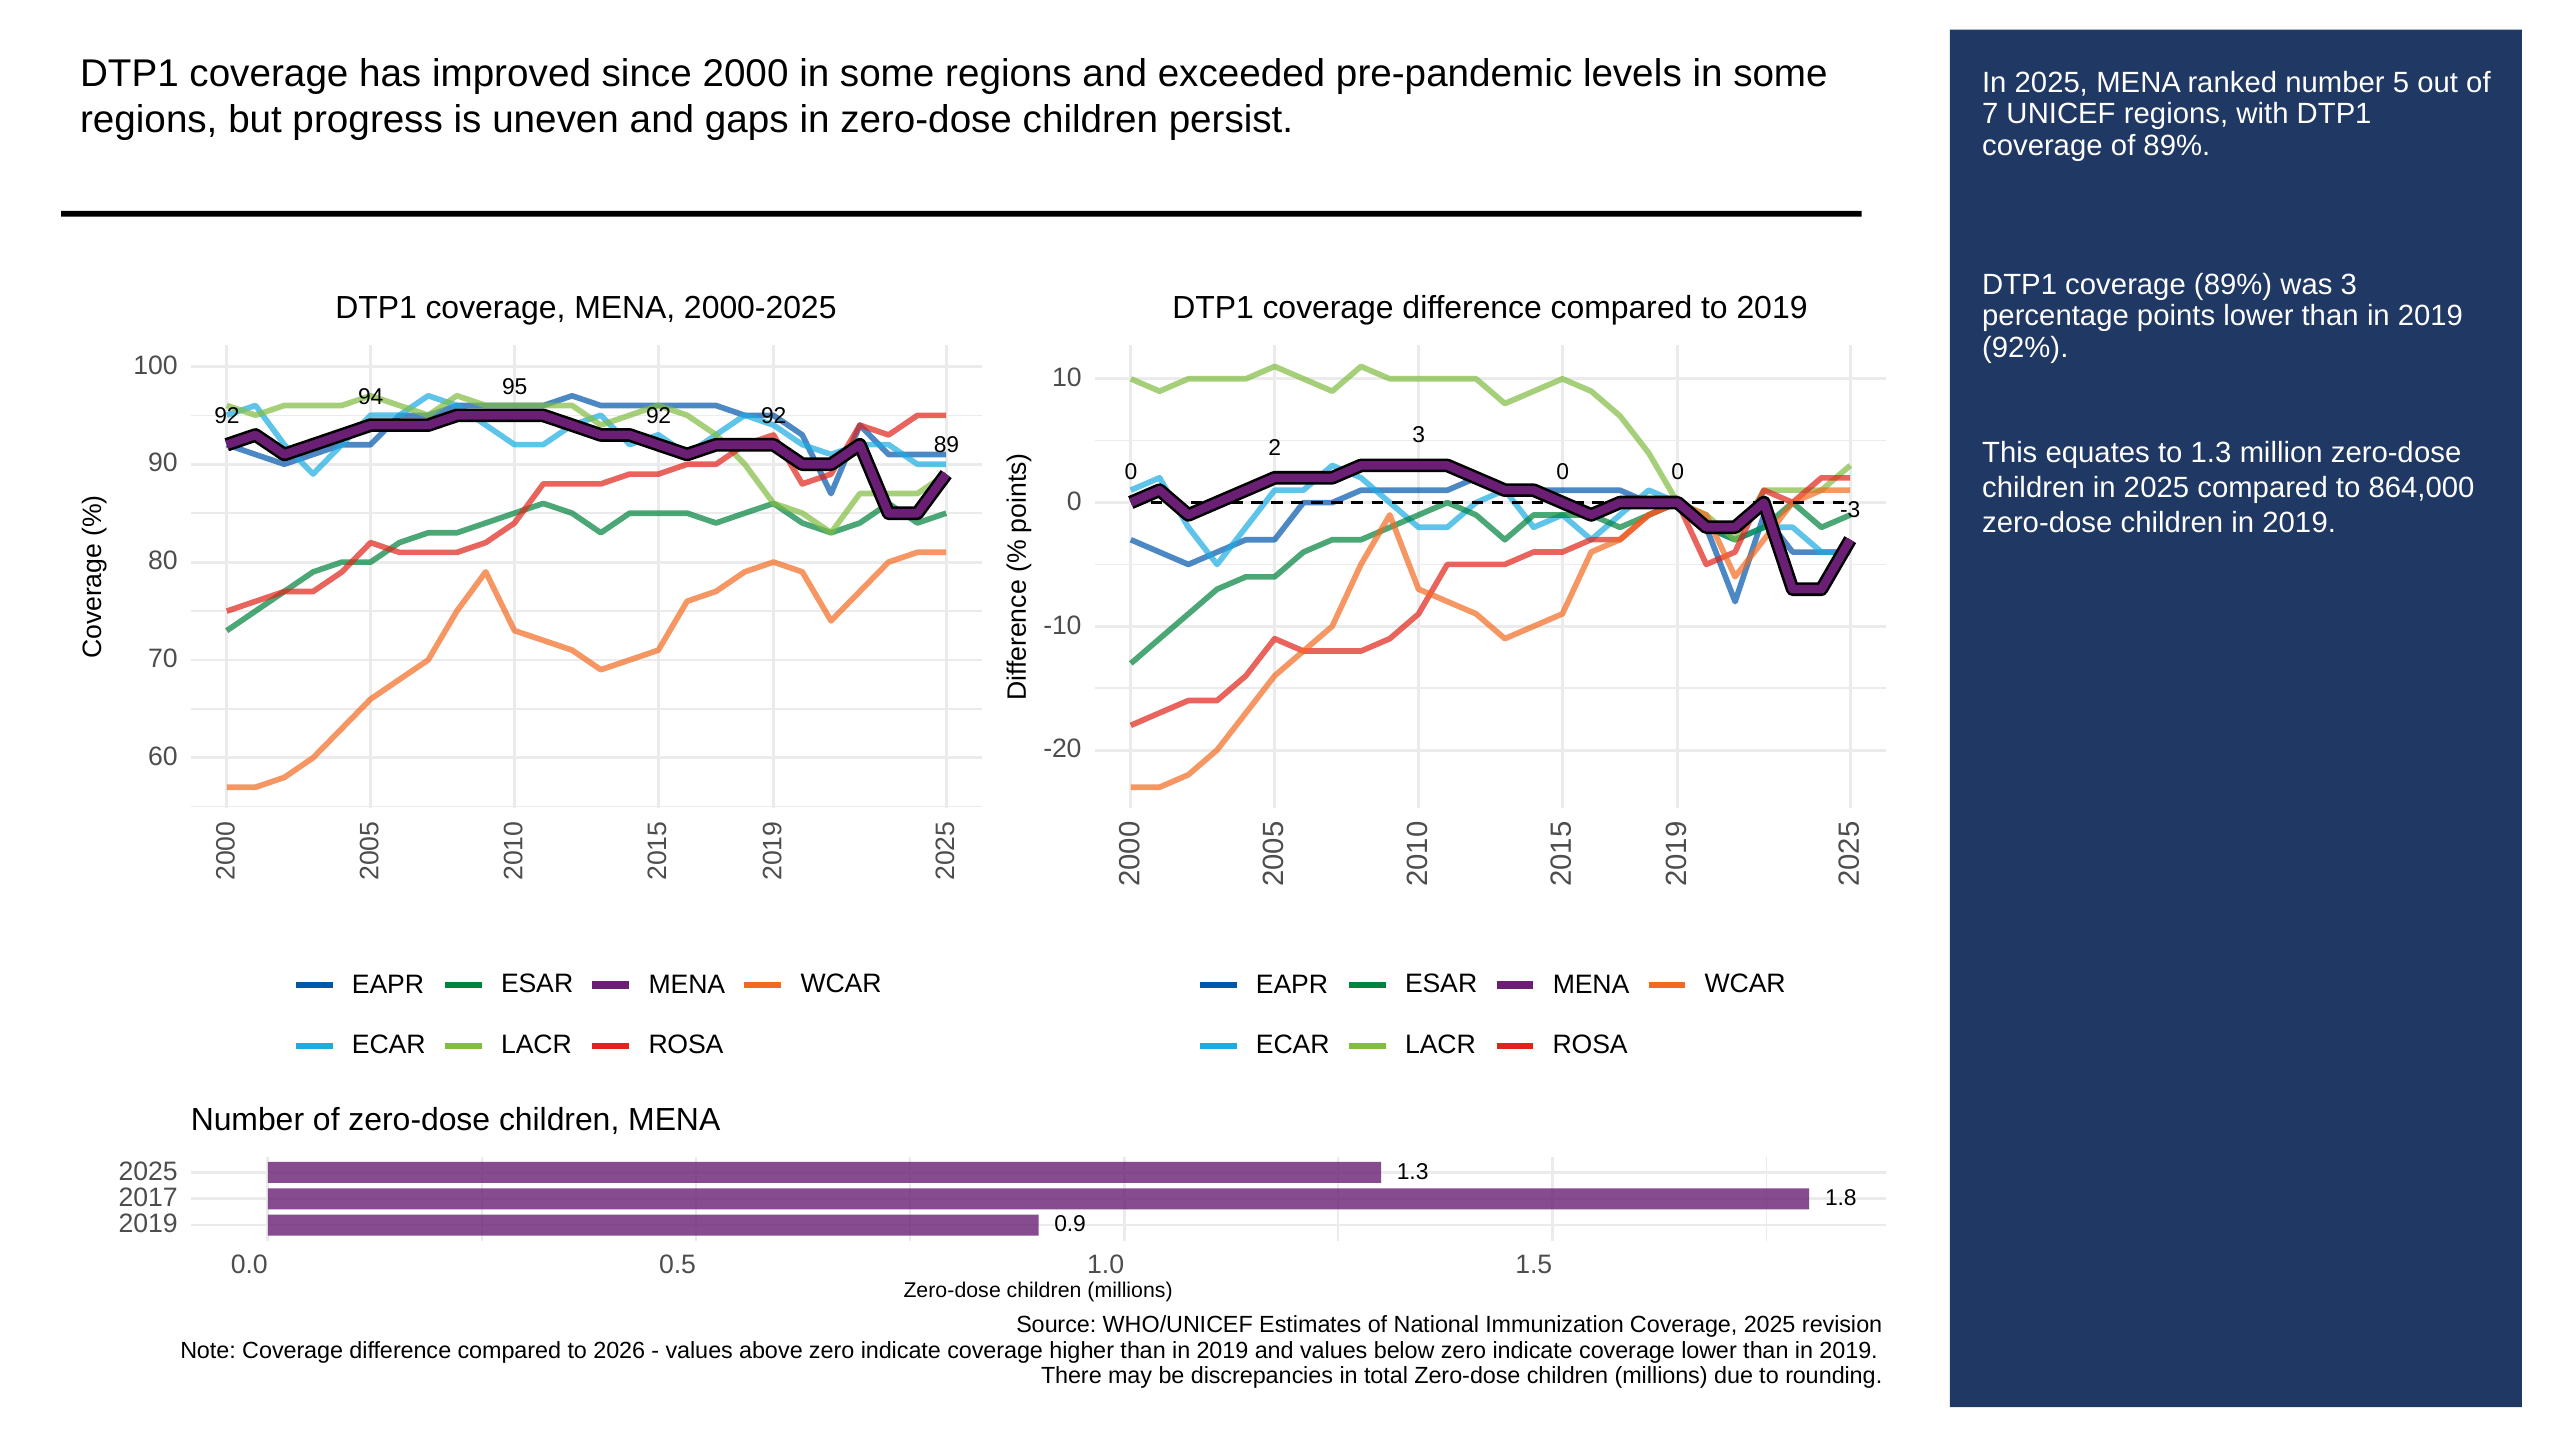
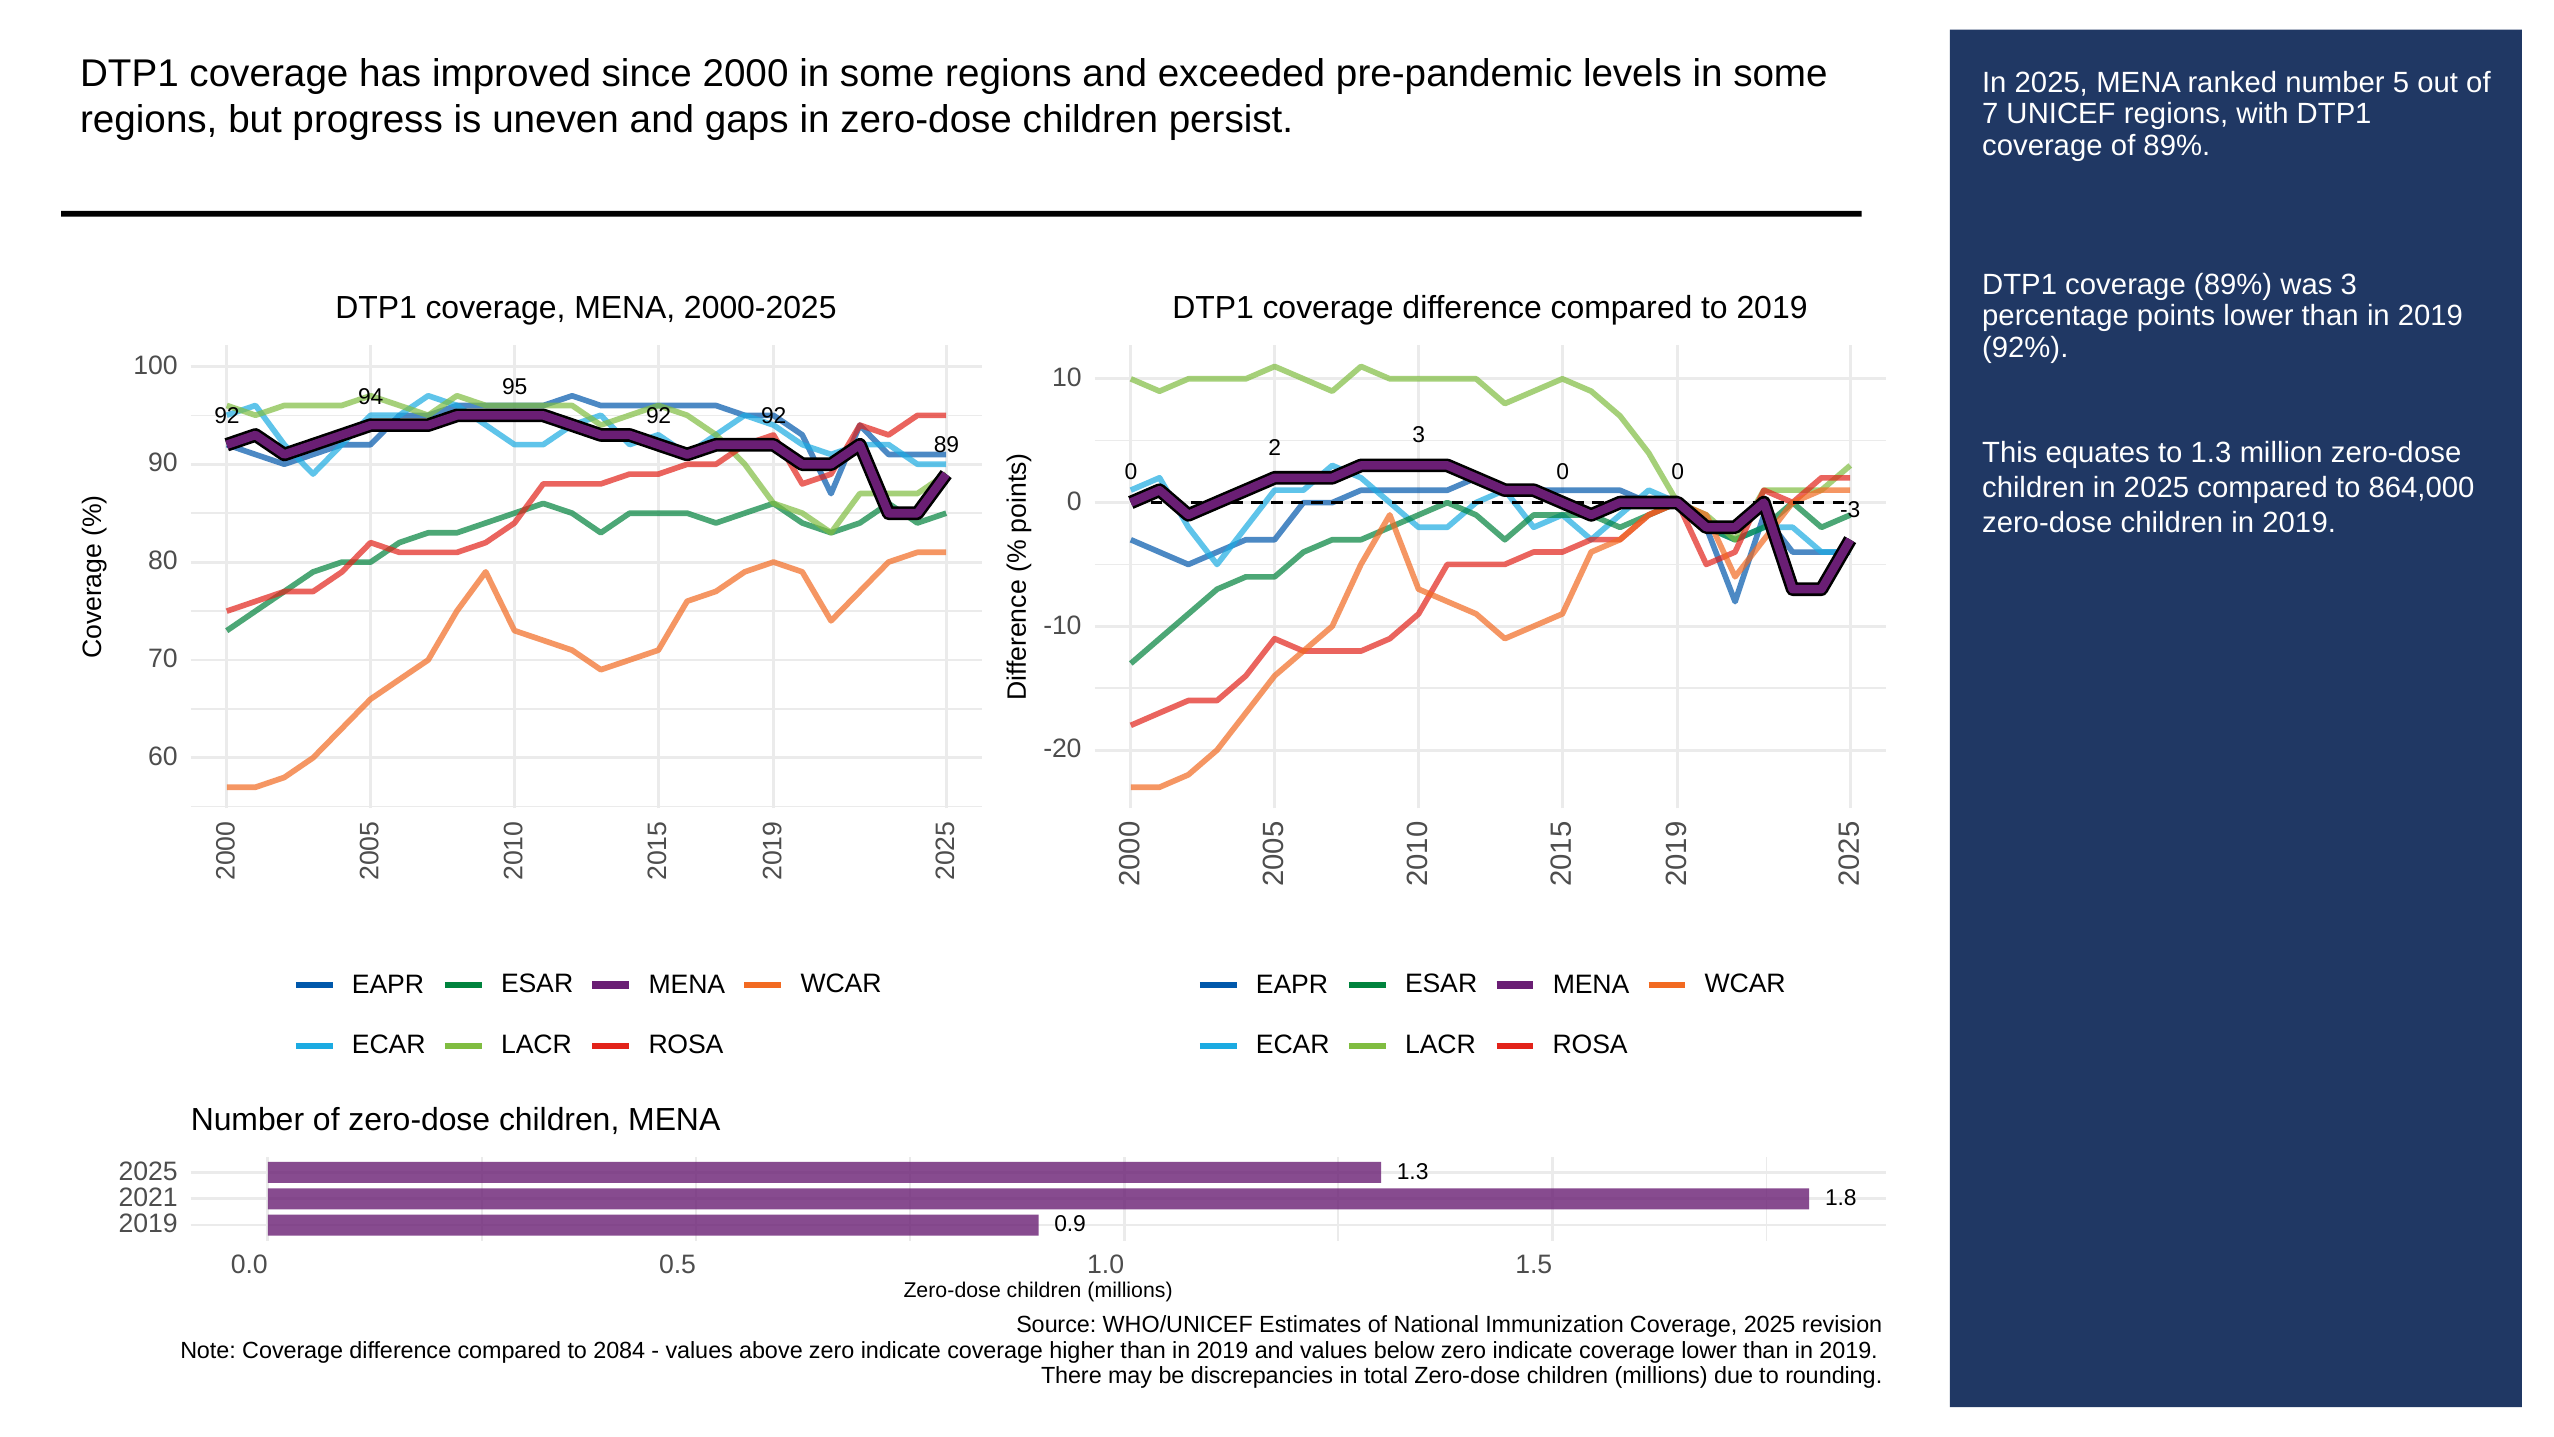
2017: 2017 -> 2021
2026: 2026 -> 2084
